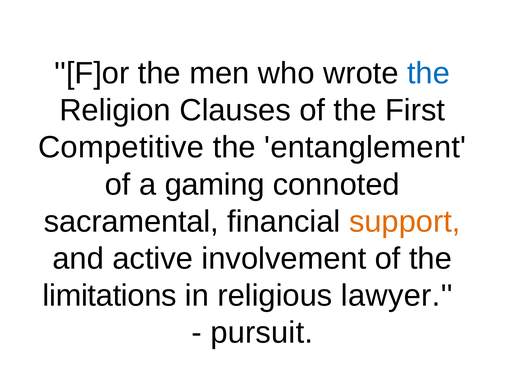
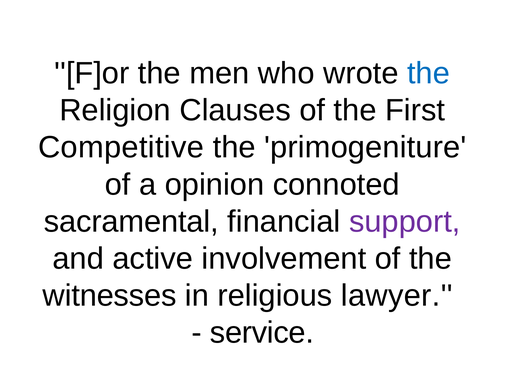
entanglement: entanglement -> primogeniture
gaming: gaming -> opinion
support colour: orange -> purple
limitations: limitations -> witnesses
pursuit: pursuit -> service
